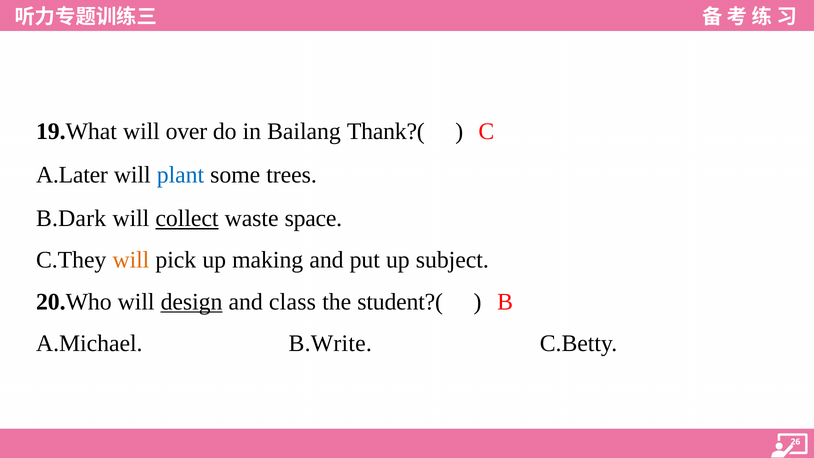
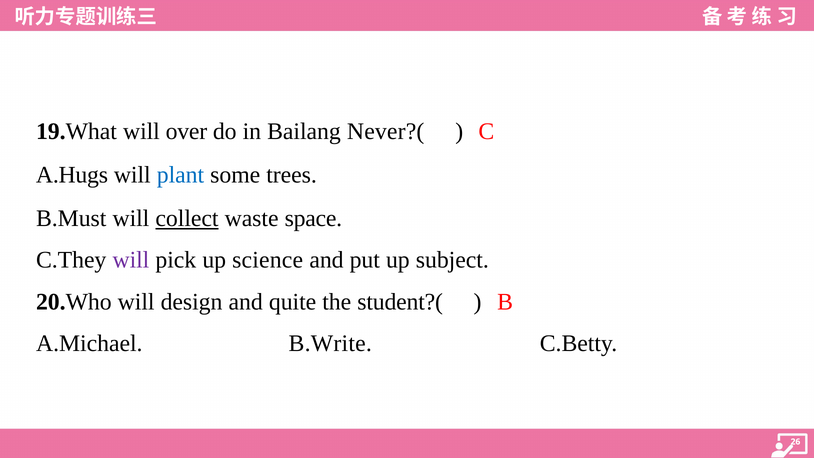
Thank?(: Thank?( -> Never?(
A.Later: A.Later -> A.Hugs
B.Dark: B.Dark -> B.Must
will at (131, 260) colour: orange -> purple
making: making -> science
design underline: present -> none
class: class -> quite
